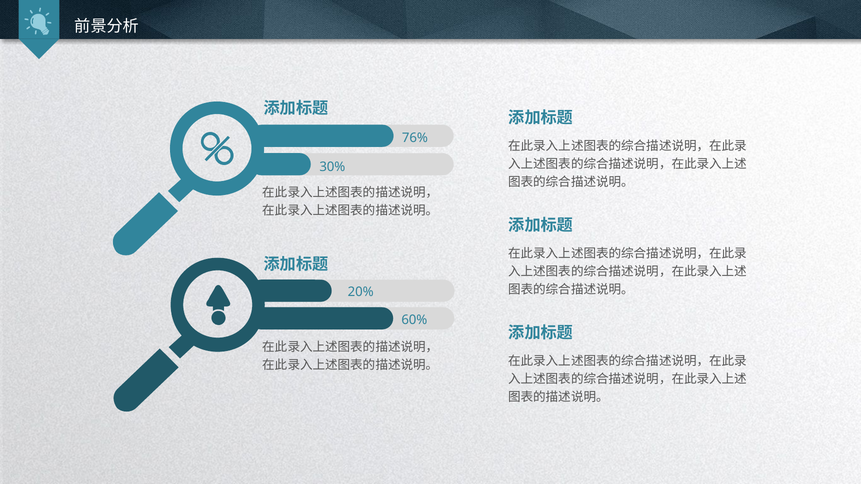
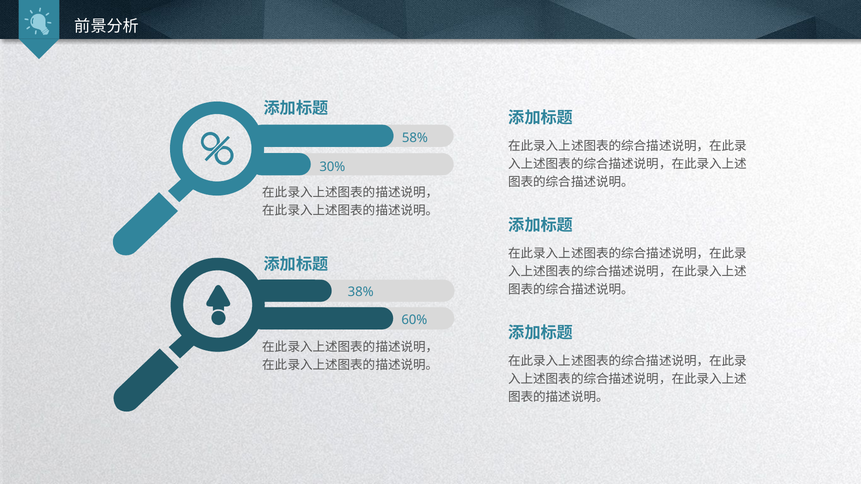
76%: 76% -> 58%
20%: 20% -> 38%
